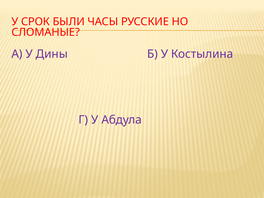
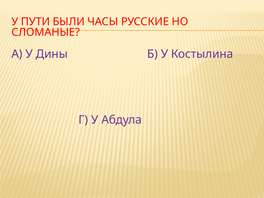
СРОК: СРОК -> ПУТИ
